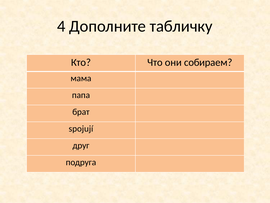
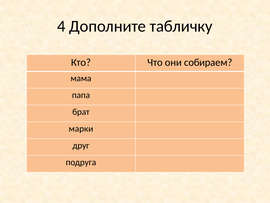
spojují: spojují -> марки
